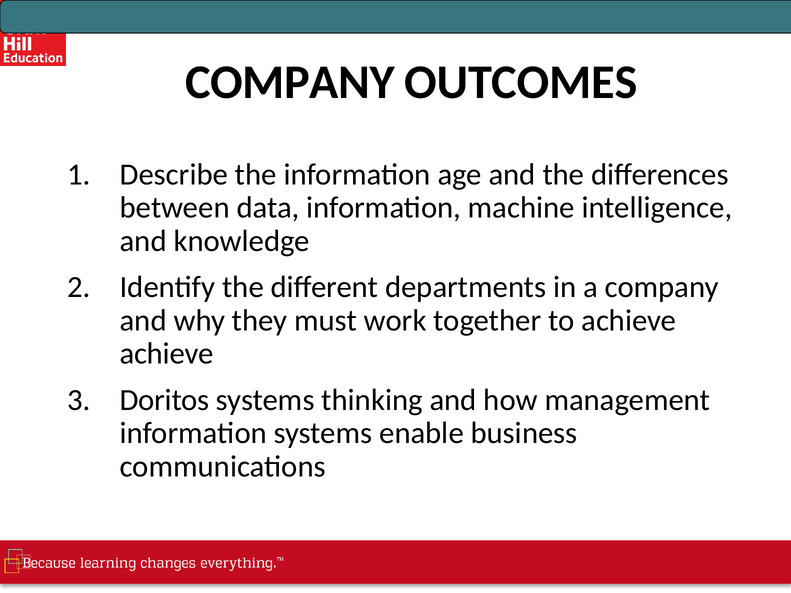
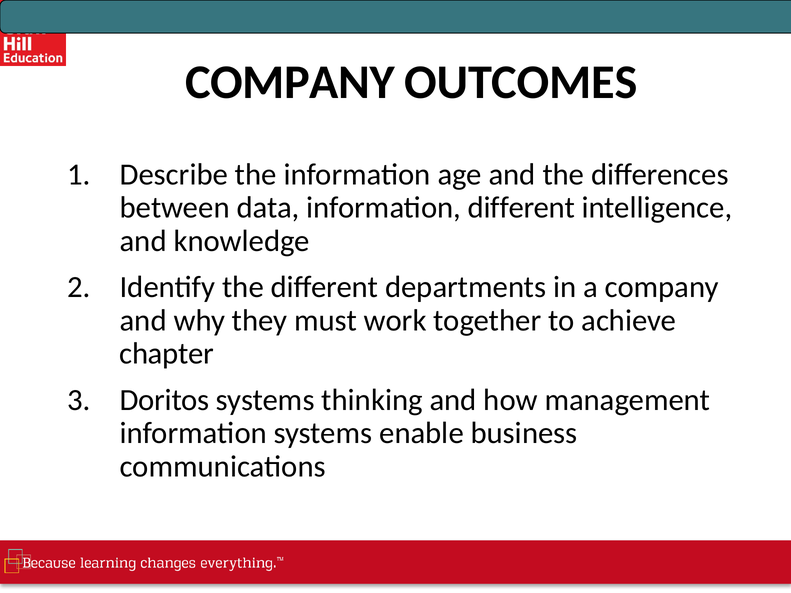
information machine: machine -> different
achieve at (167, 354): achieve -> chapter
